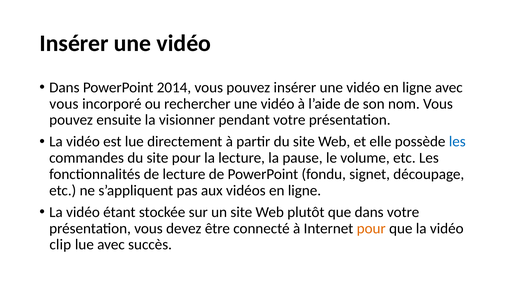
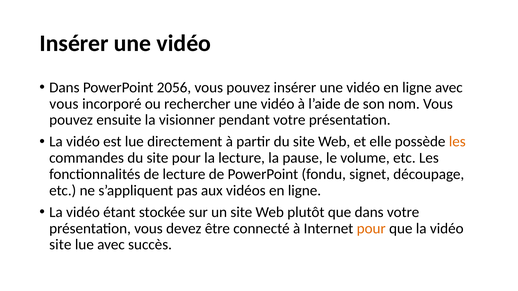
2014: 2014 -> 2056
les at (457, 142) colour: blue -> orange
clip at (60, 245): clip -> site
